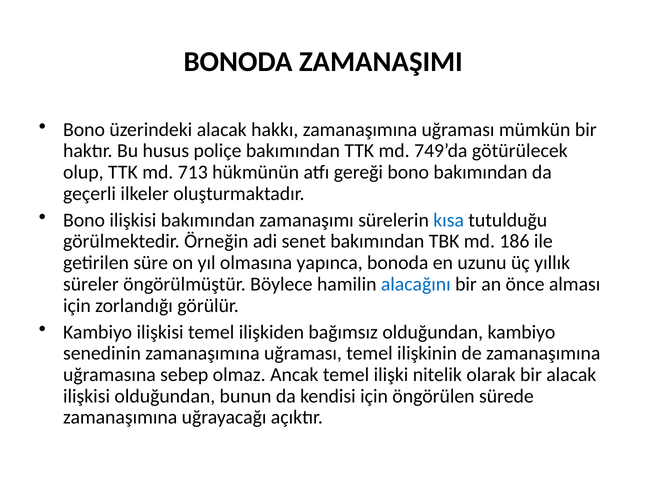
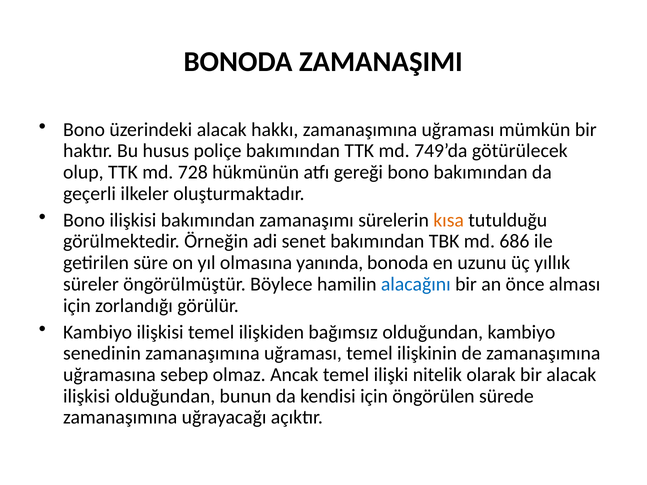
713: 713 -> 728
kısa colour: blue -> orange
186: 186 -> 686
yapınca: yapınca -> yanında
